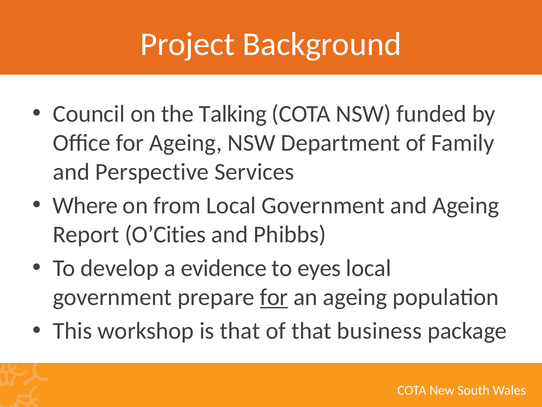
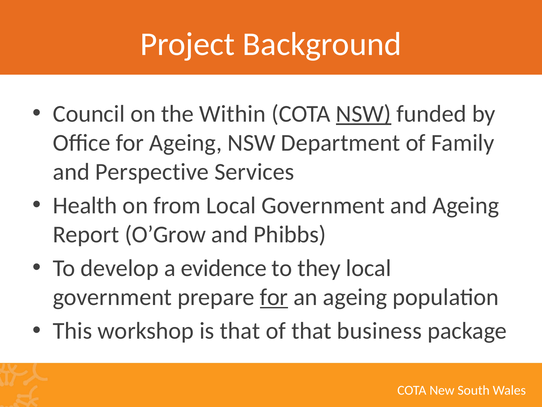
Talking: Talking -> Within
NSW at (364, 114) underline: none -> present
Where: Where -> Health
O’Cities: O’Cities -> O’Grow
eyes: eyes -> they
